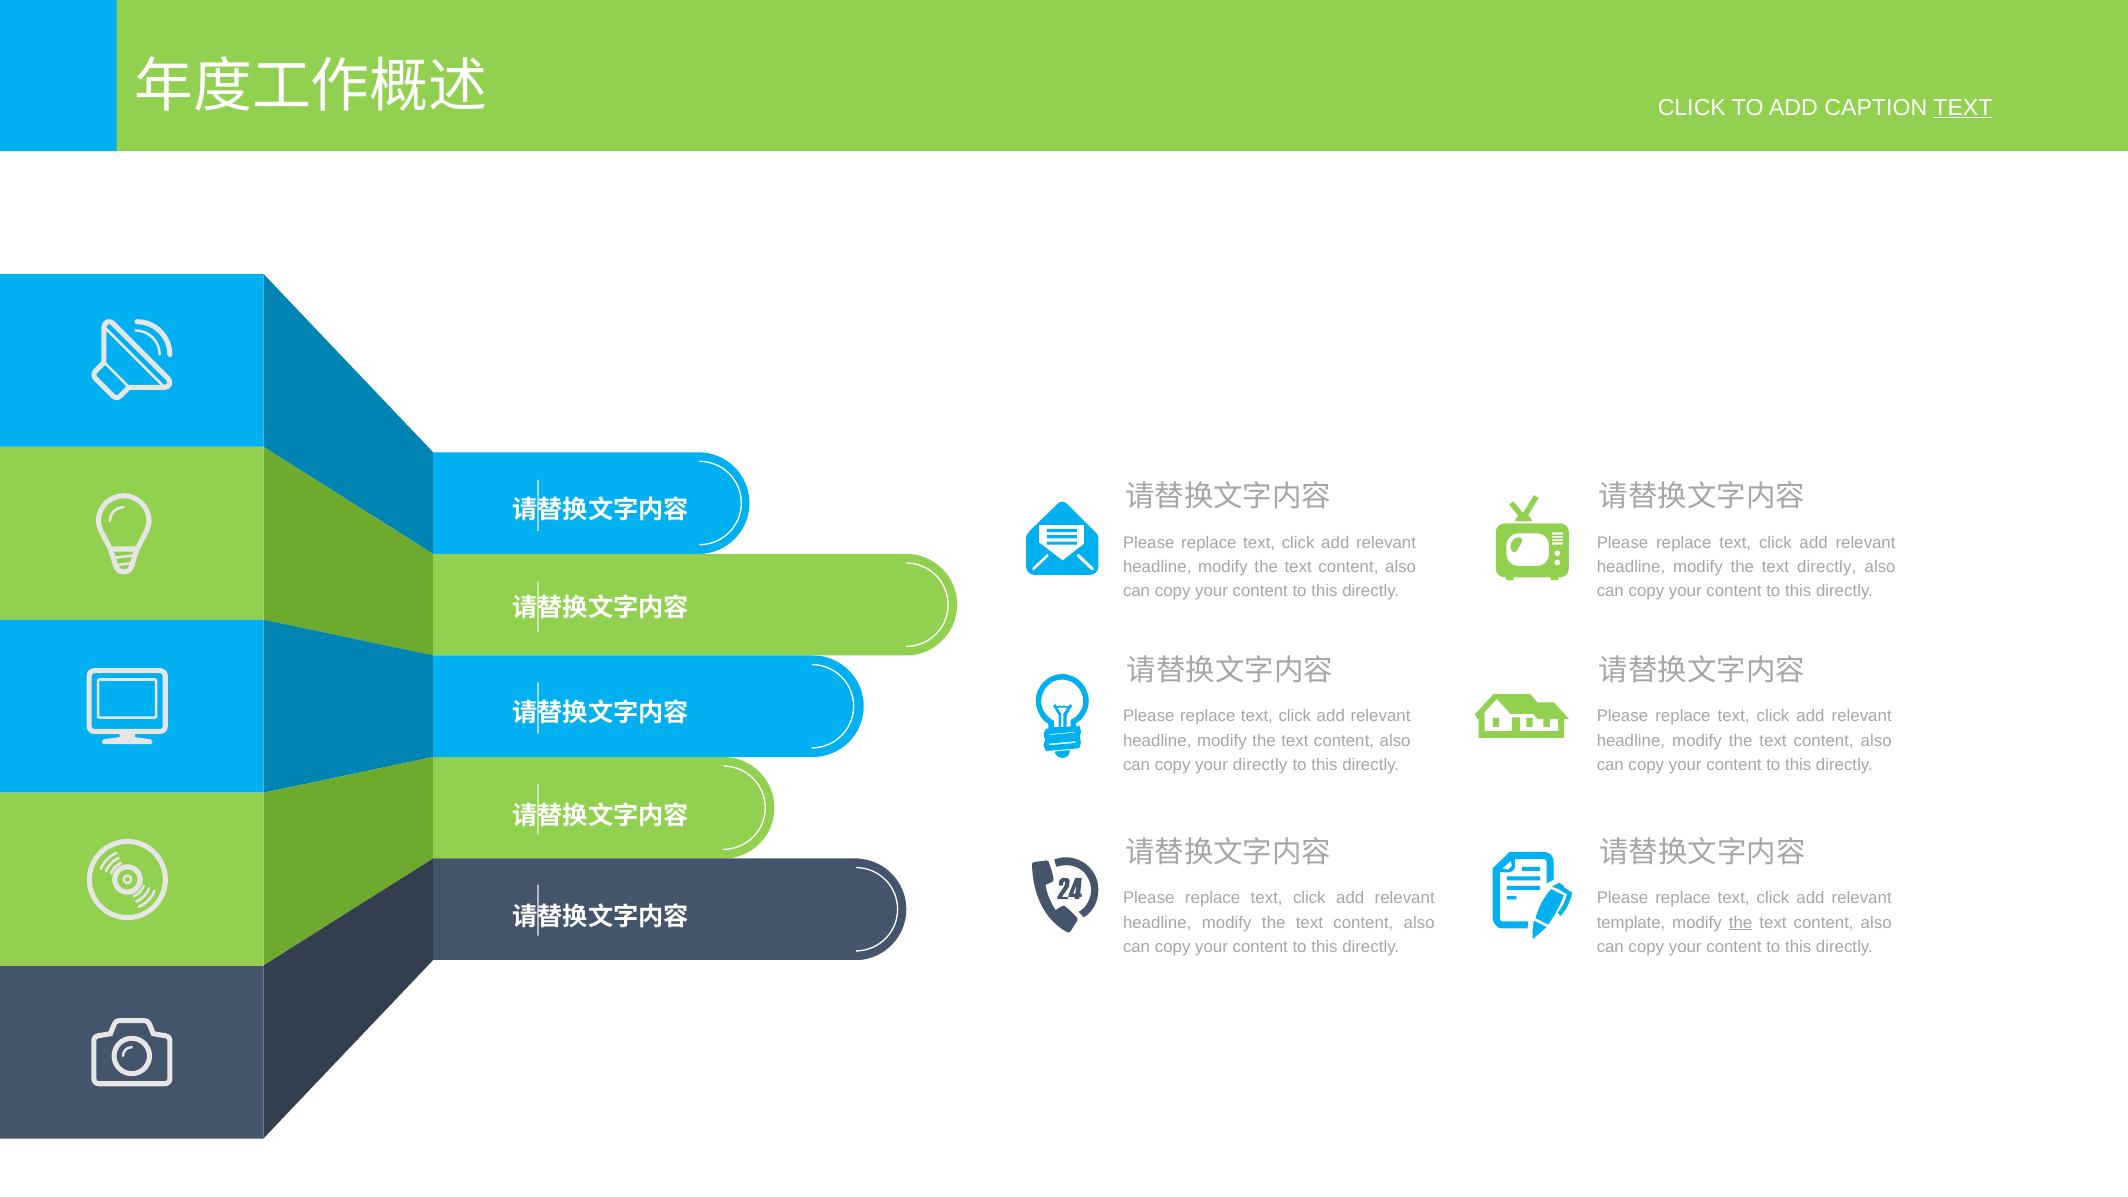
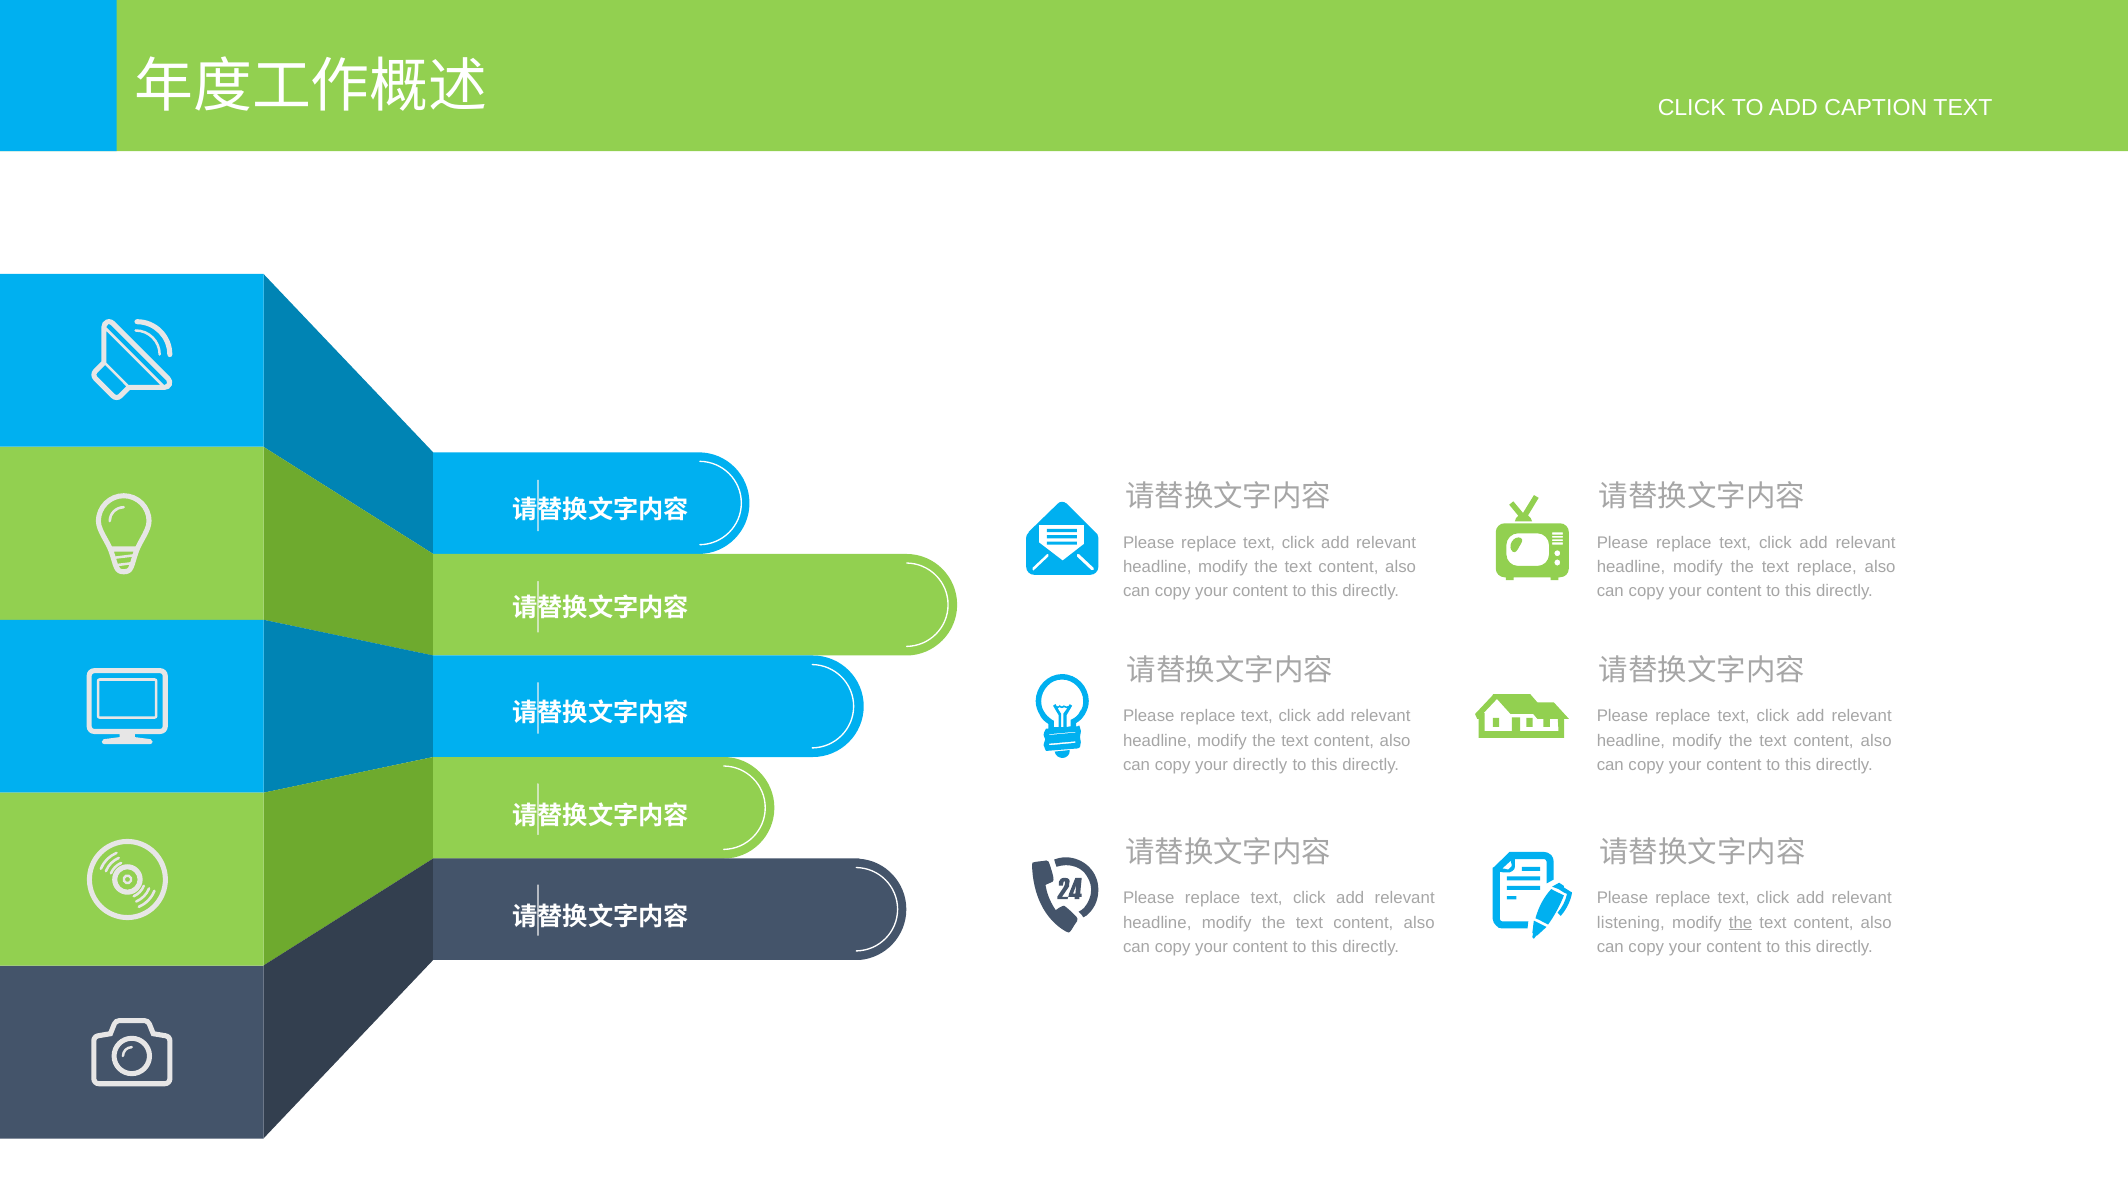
TEXT at (1963, 108) underline: present -> none
text directly: directly -> replace
template: template -> listening
